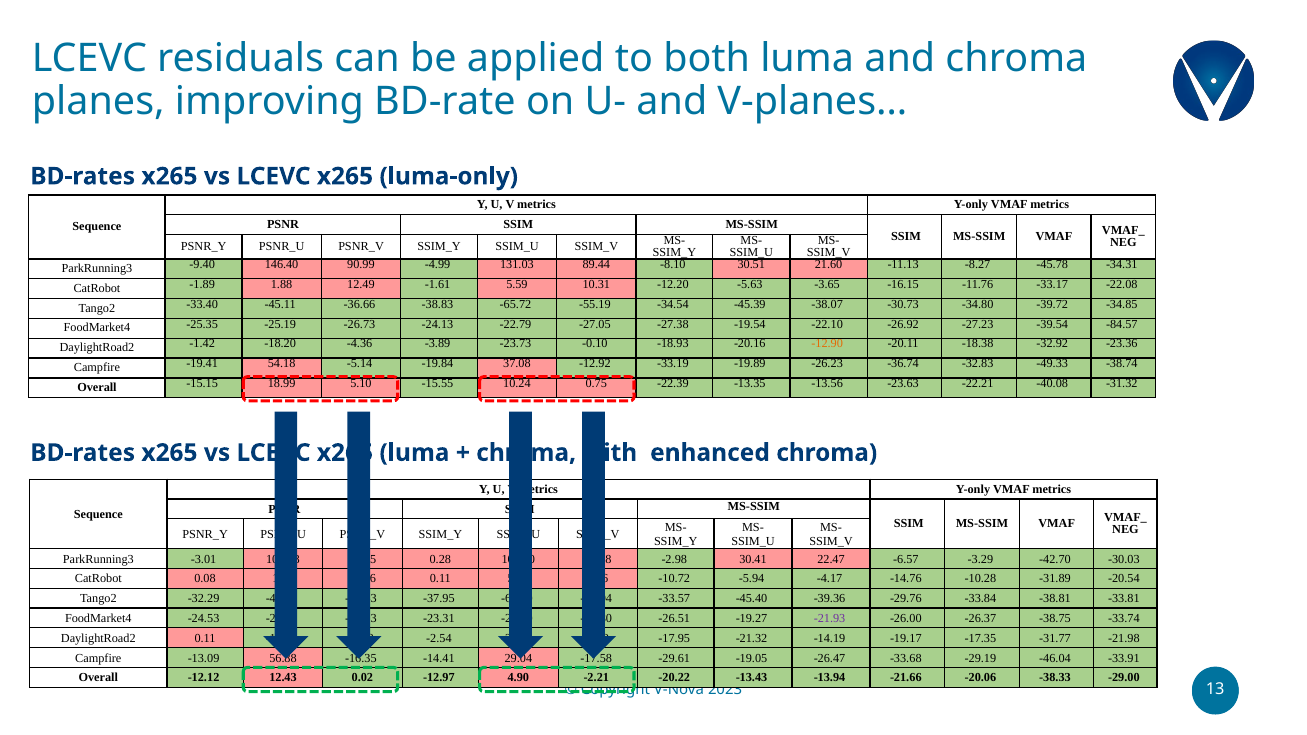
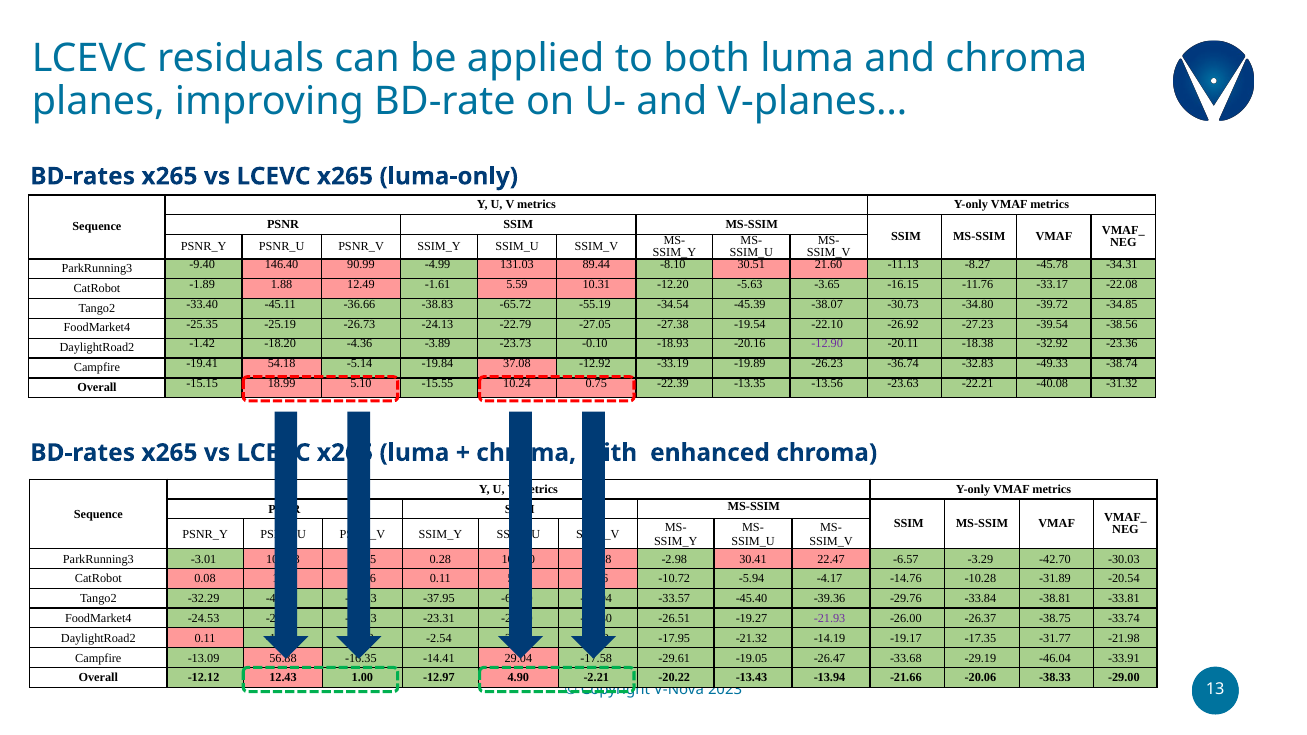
-84.57: -84.57 -> -38.56
-12.90 colour: orange -> purple
0.02: 0.02 -> 1.00
